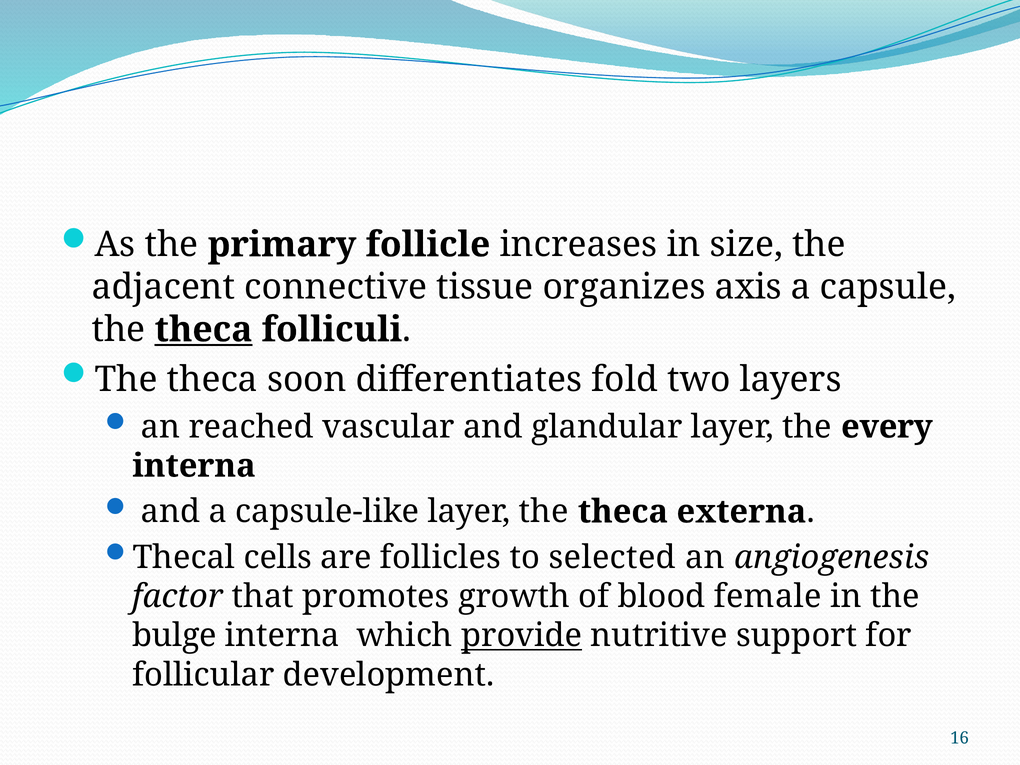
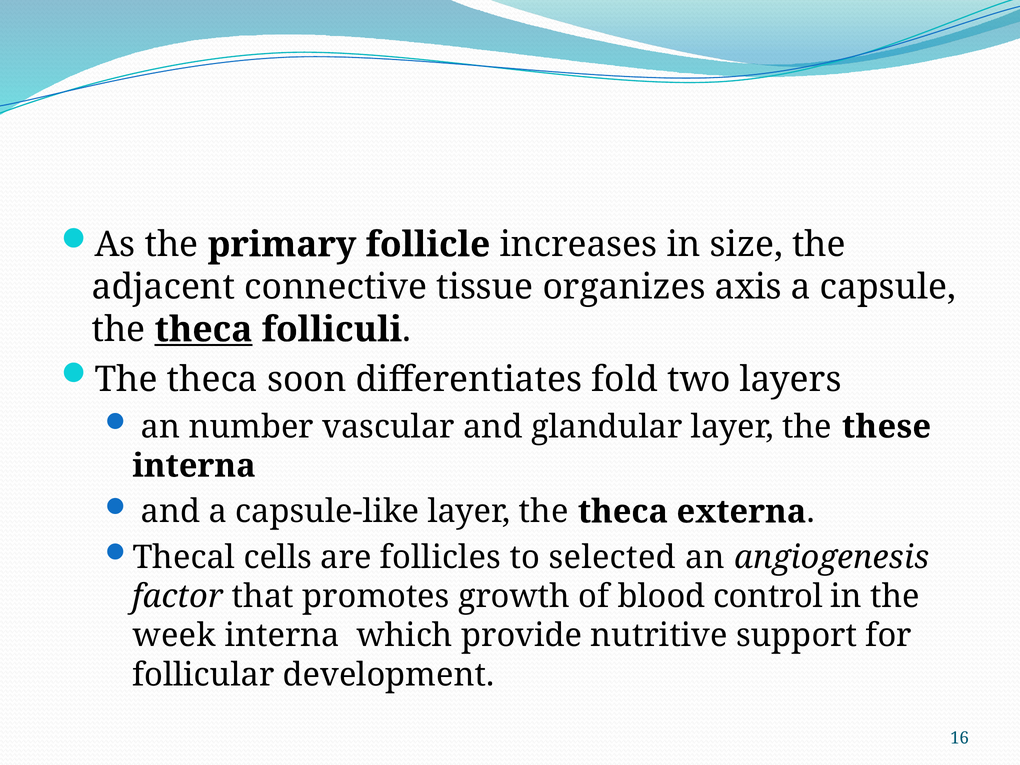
reached: reached -> number
every: every -> these
female: female -> control
bulge: bulge -> week
provide underline: present -> none
